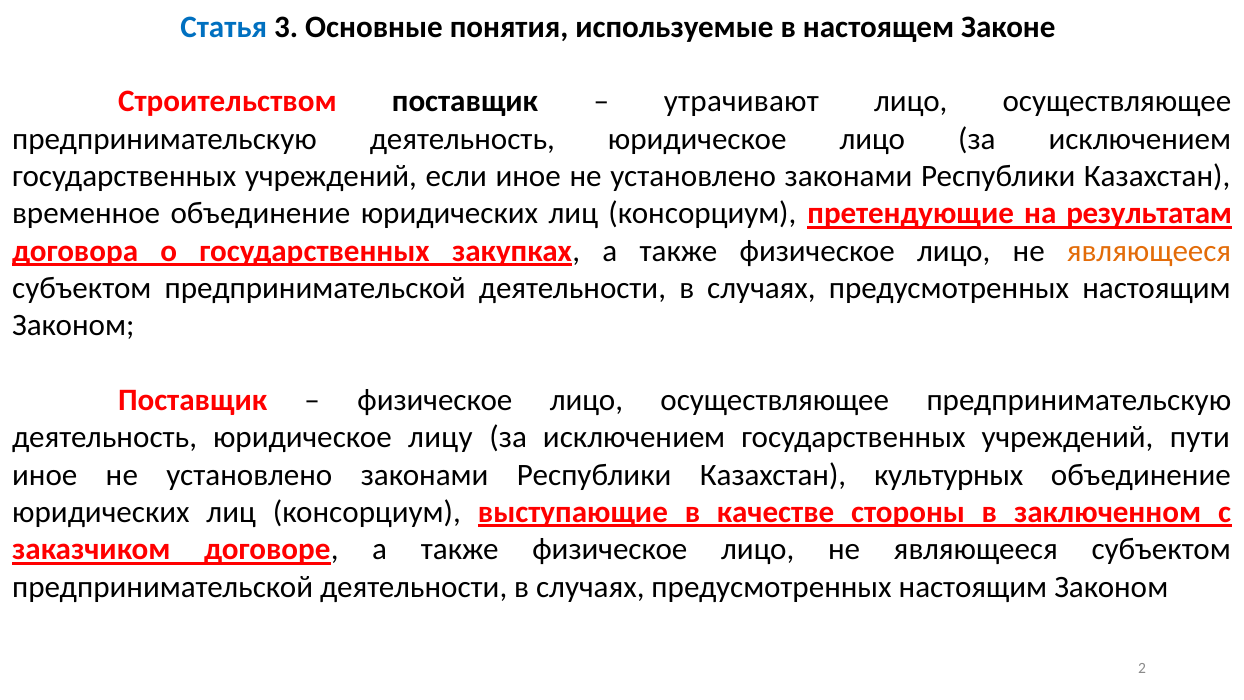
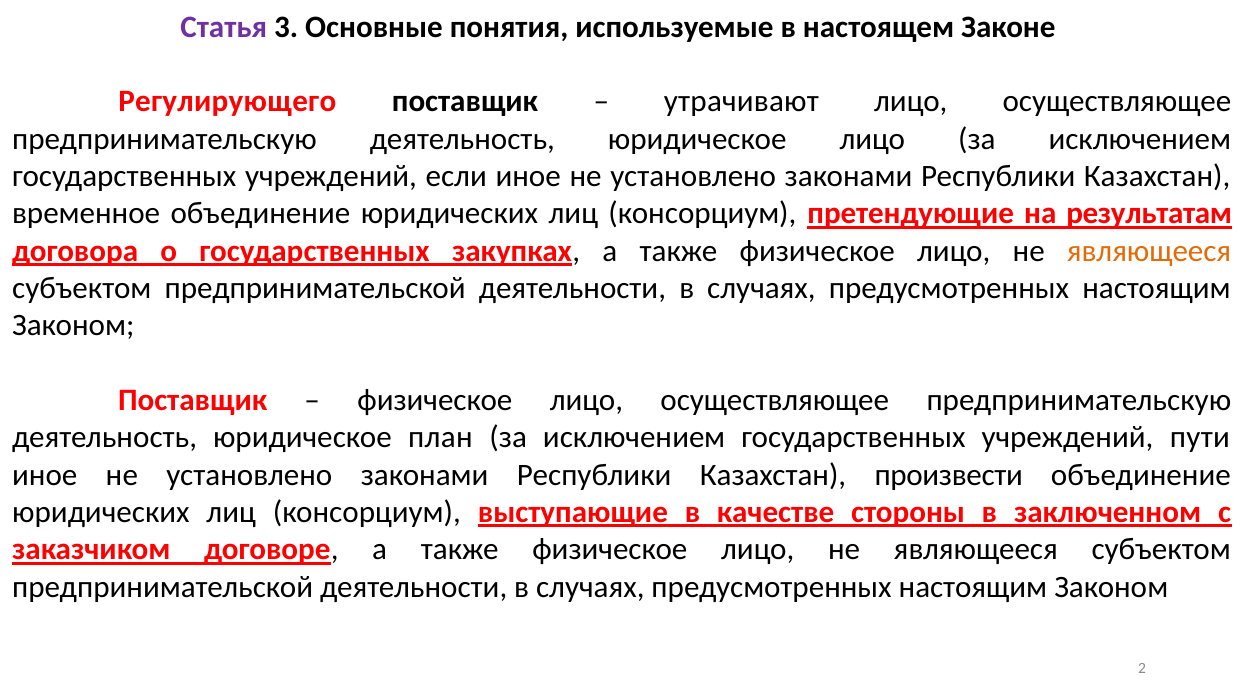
Статья colour: blue -> purple
Строительством: Строительством -> Регулирующего
лицу: лицу -> план
культурных: культурных -> произвести
